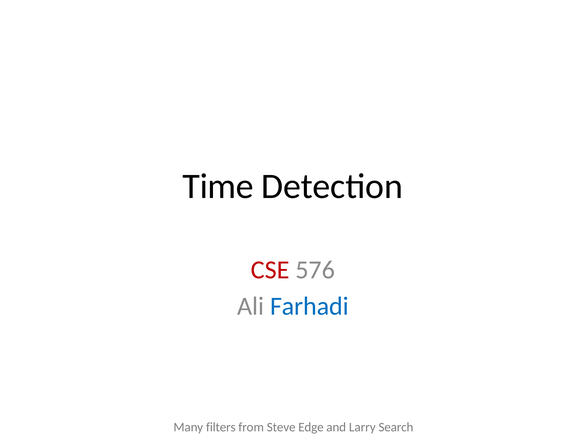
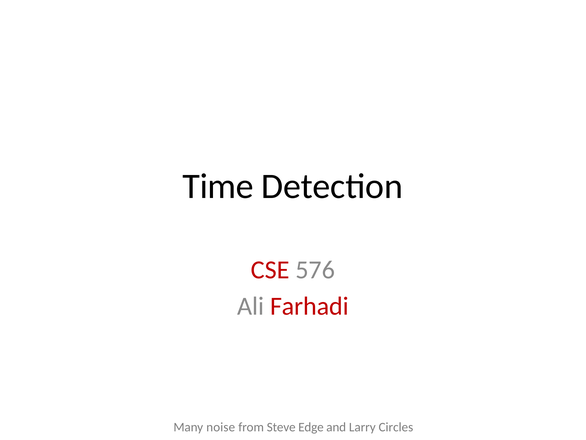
Farhadi colour: blue -> red
filters: filters -> noise
Search: Search -> Circles
